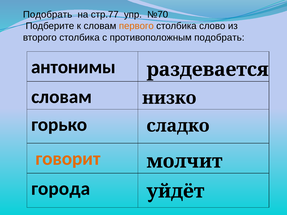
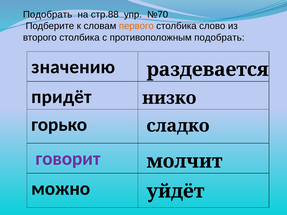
стр.77: стр.77 -> стр.88
антонимы: антонимы -> значению
словам at (62, 97): словам -> придёт
говорит colour: orange -> purple
города: города -> можно
